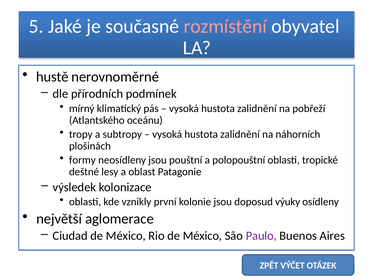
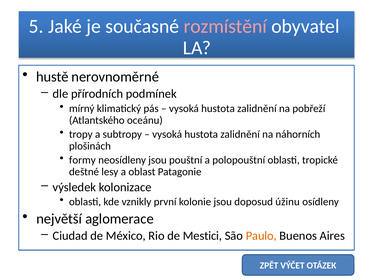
výuky: výuky -> úžinu
Rio de México: México -> Mestici
Paulo colour: purple -> orange
